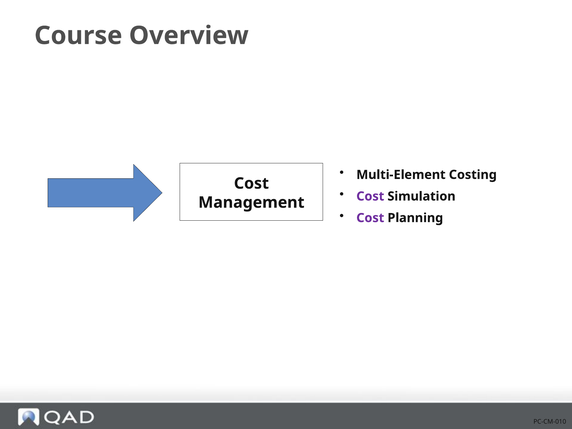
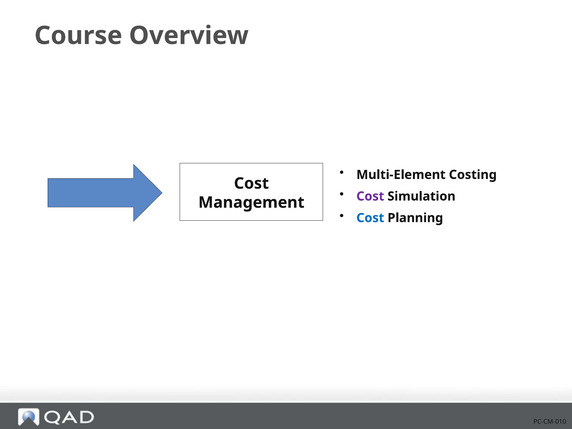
Cost at (370, 218) colour: purple -> blue
